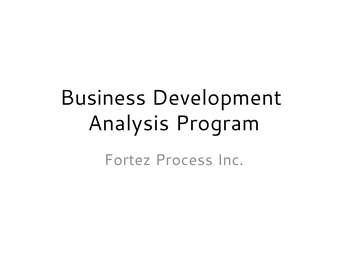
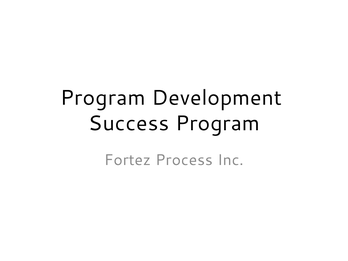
Business at (103, 98): Business -> Program
Analysis: Analysis -> Success
